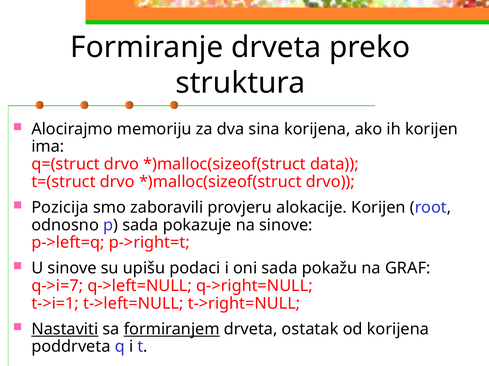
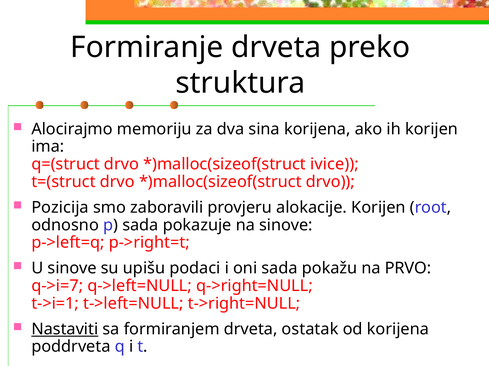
data: data -> ivice
GRAF: GRAF -> PRVO
formiranjem underline: present -> none
